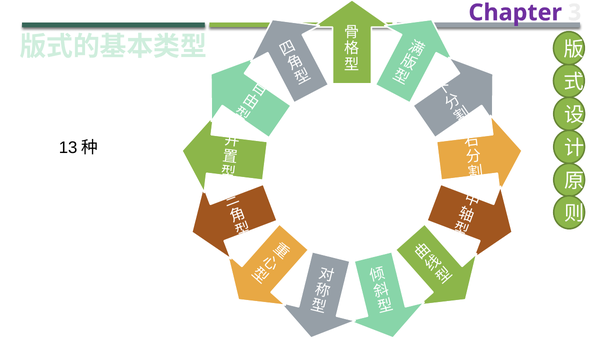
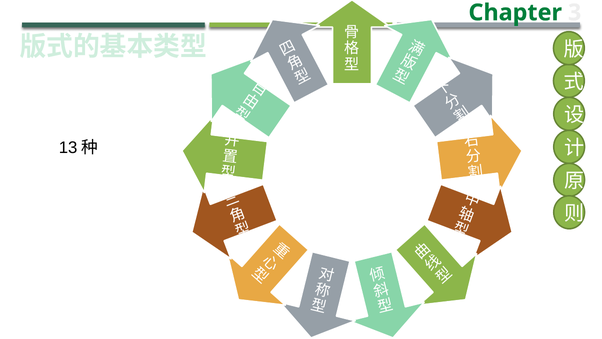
Chapter colour: purple -> green
